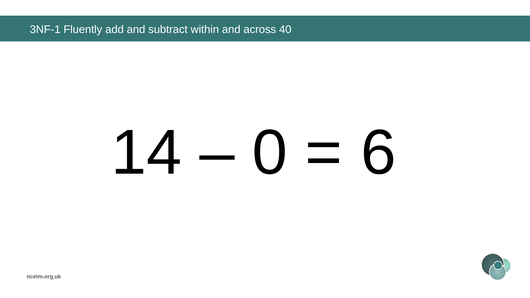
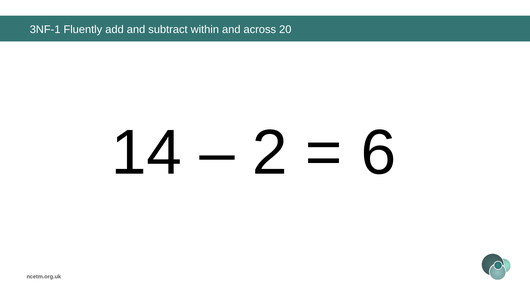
40: 40 -> 20
0: 0 -> 2
